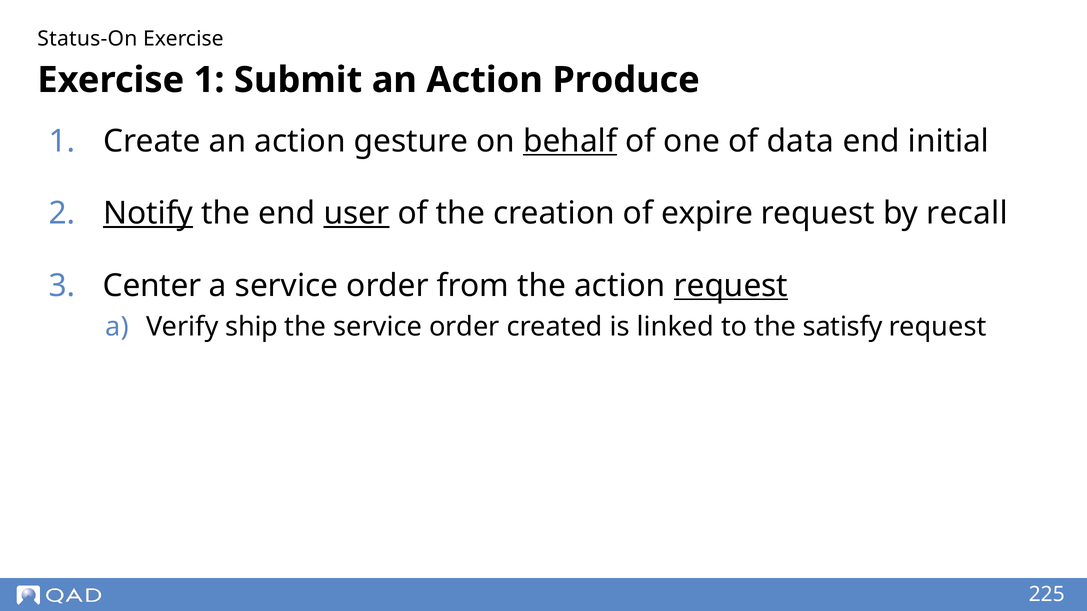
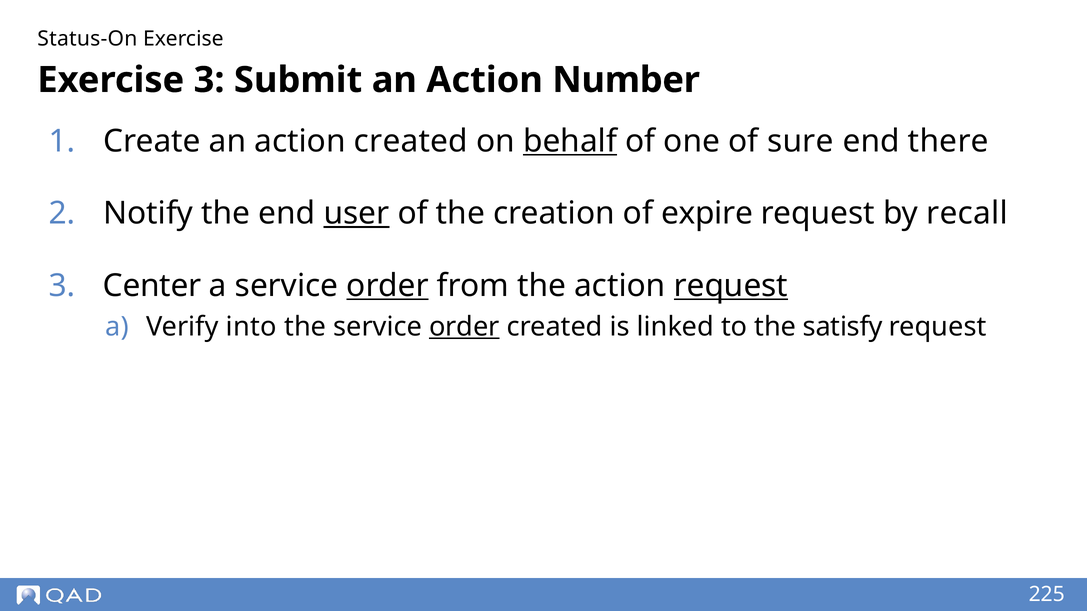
Exercise 1: 1 -> 3
Produce: Produce -> Number
action gesture: gesture -> created
data: data -> sure
initial: initial -> there
Notify underline: present -> none
order at (388, 286) underline: none -> present
ship: ship -> into
order at (464, 327) underline: none -> present
